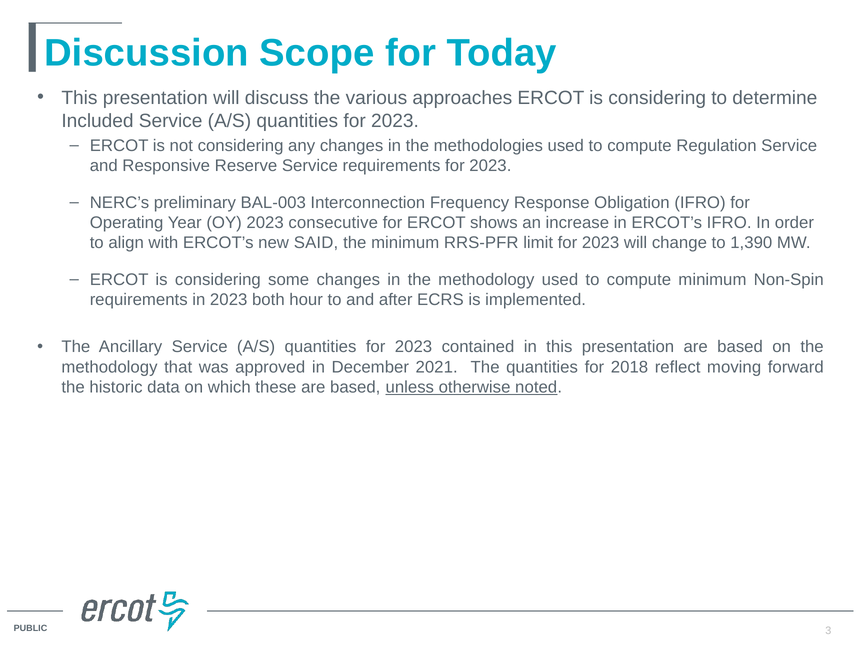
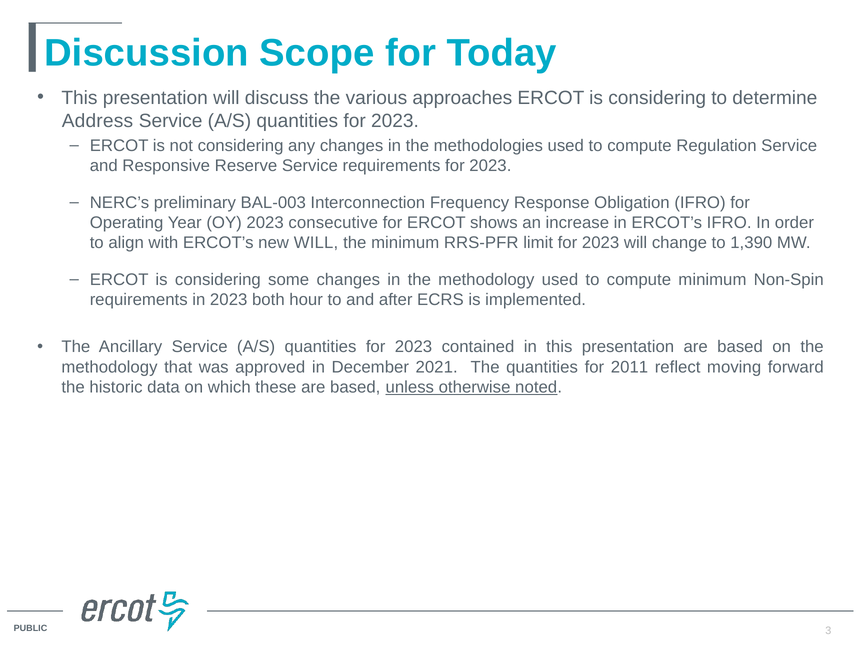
Included: Included -> Address
new SAID: SAID -> WILL
2018: 2018 -> 2011
